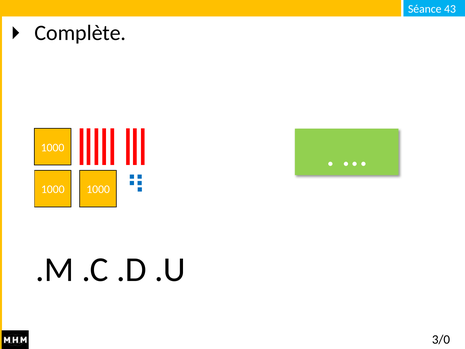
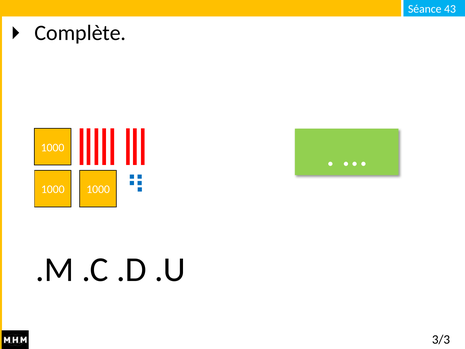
3/0: 3/0 -> 3/3
